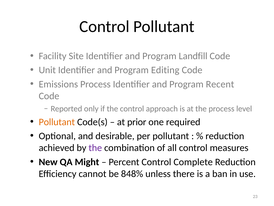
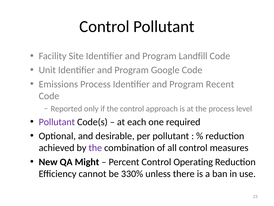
Editing: Editing -> Google
Pollutant at (57, 122) colour: orange -> purple
prior: prior -> each
Complete: Complete -> Operating
848%: 848% -> 330%
